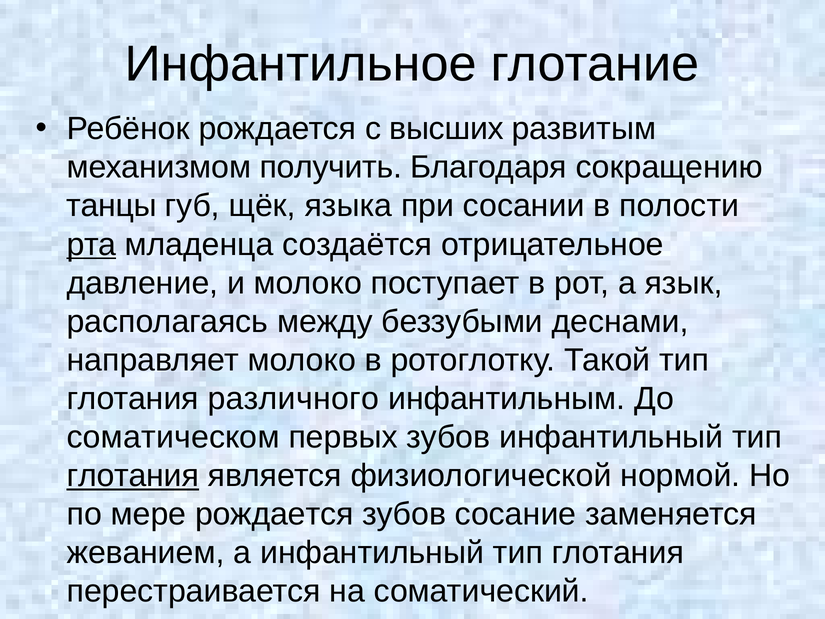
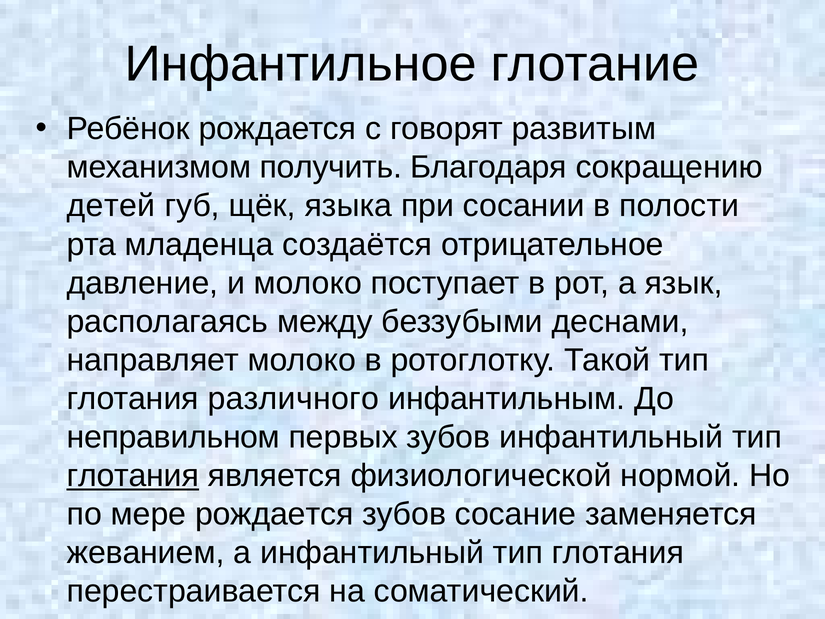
высших: высших -> говорят
танцы: танцы -> детей
рта underline: present -> none
соматическом: соматическом -> неправильном
